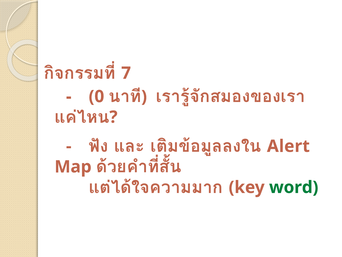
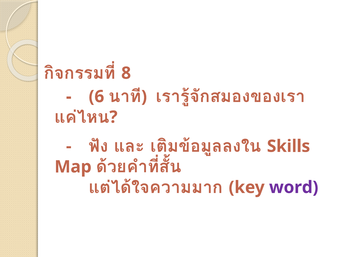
7: 7 -> 8
0: 0 -> 6
Alert: Alert -> Skills
word colour: green -> purple
